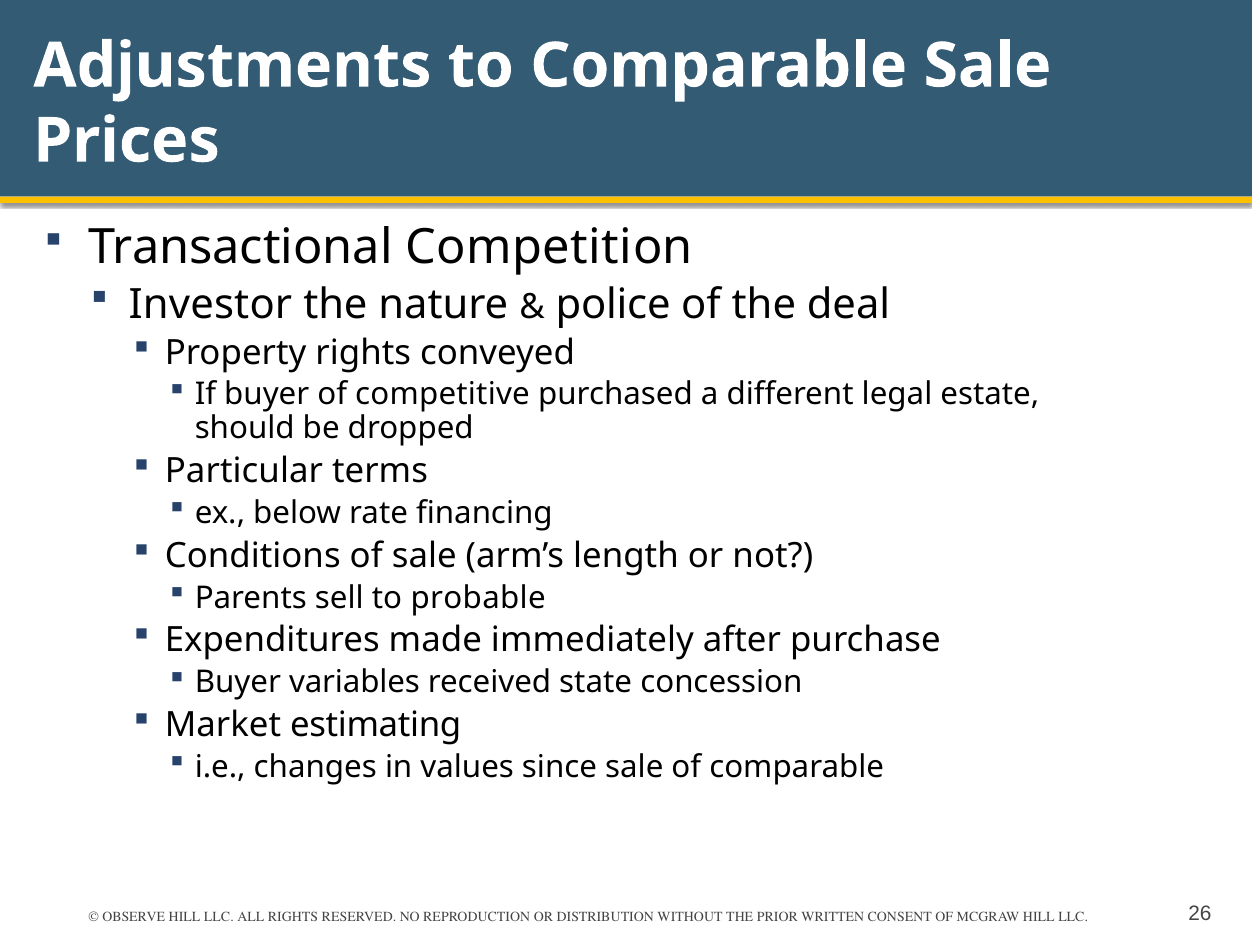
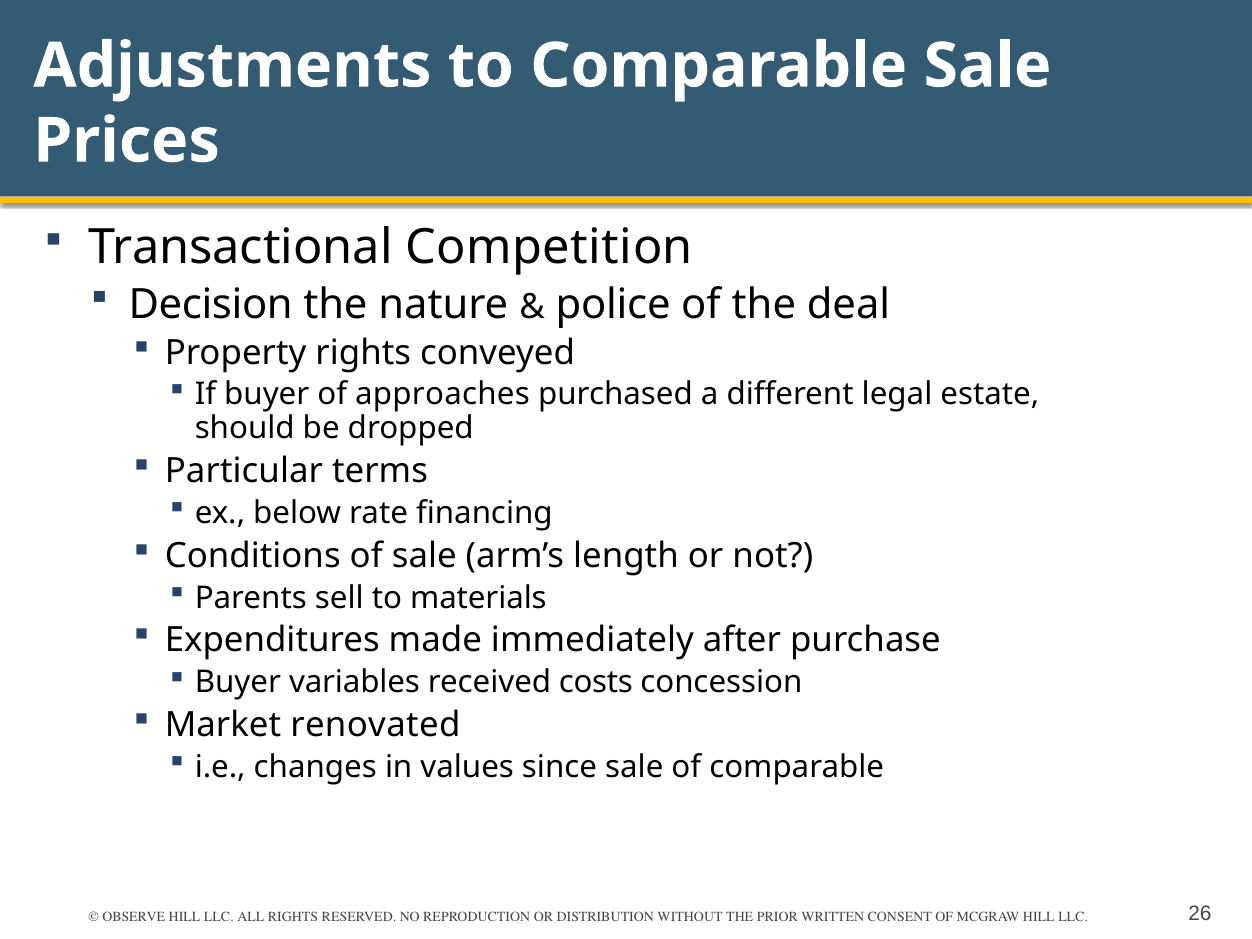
Investor: Investor -> Decision
competitive: competitive -> approaches
probable: probable -> materials
state: state -> costs
estimating: estimating -> renovated
